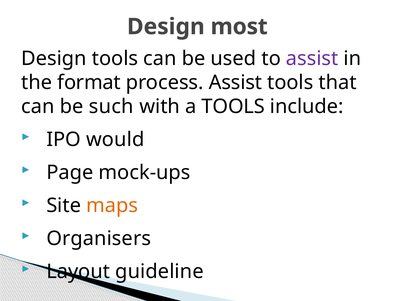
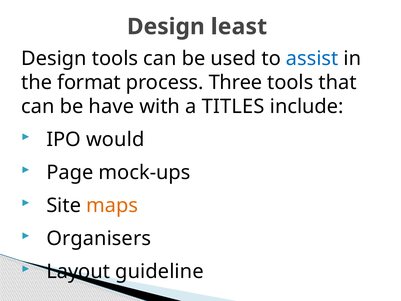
most: most -> least
assist at (312, 58) colour: purple -> blue
process Assist: Assist -> Three
such: such -> have
a TOOLS: TOOLS -> TITLES
